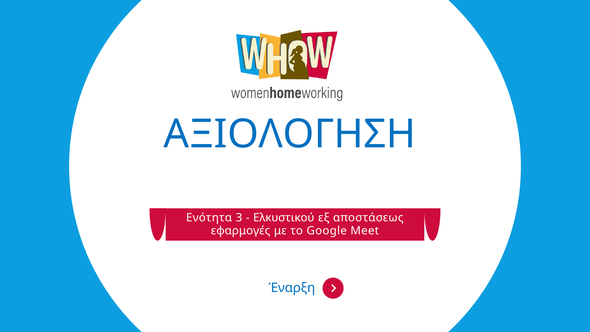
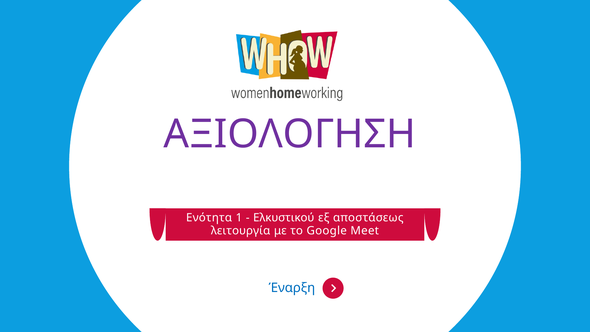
ΑΞΙΟΛΟΓΗΣΗ colour: blue -> purple
3: 3 -> 1
εφαρμογές: εφαρμογές -> λειτουργία
